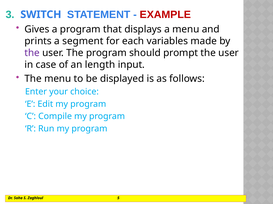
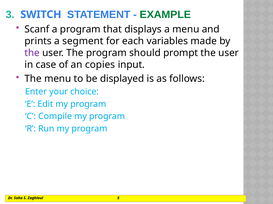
EXAMPLE colour: red -> green
Gives: Gives -> Scanf
length: length -> copies
